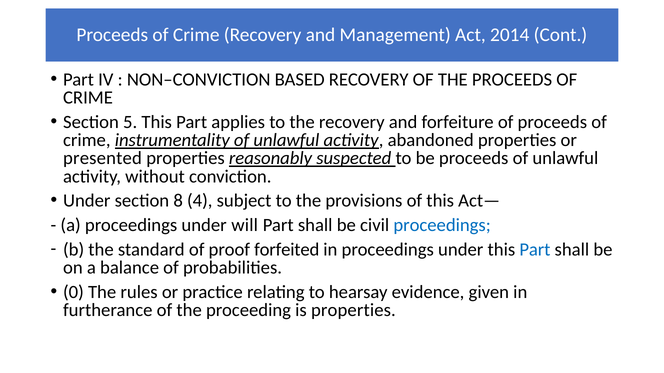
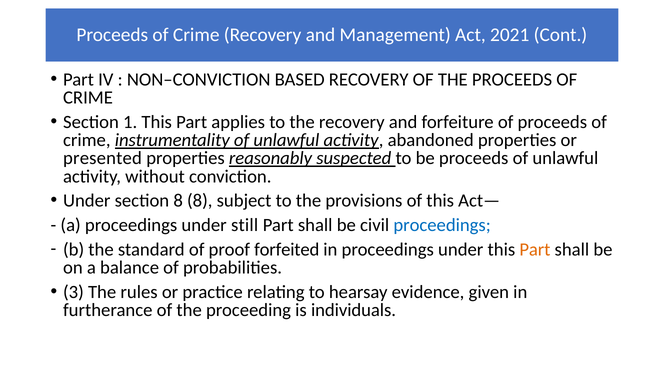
2014: 2014 -> 2021
5: 5 -> 1
8 4: 4 -> 8
will: will -> still
Part at (535, 250) colour: blue -> orange
0: 0 -> 3
is properties: properties -> individuals
